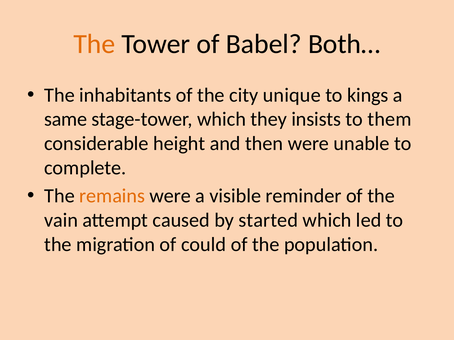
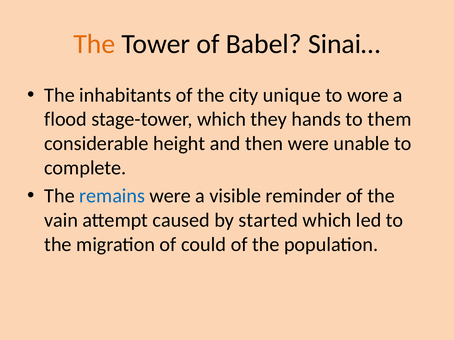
Both…: Both… -> Sinai…
kings: kings -> wore
same: same -> flood
insists: insists -> hands
remains colour: orange -> blue
